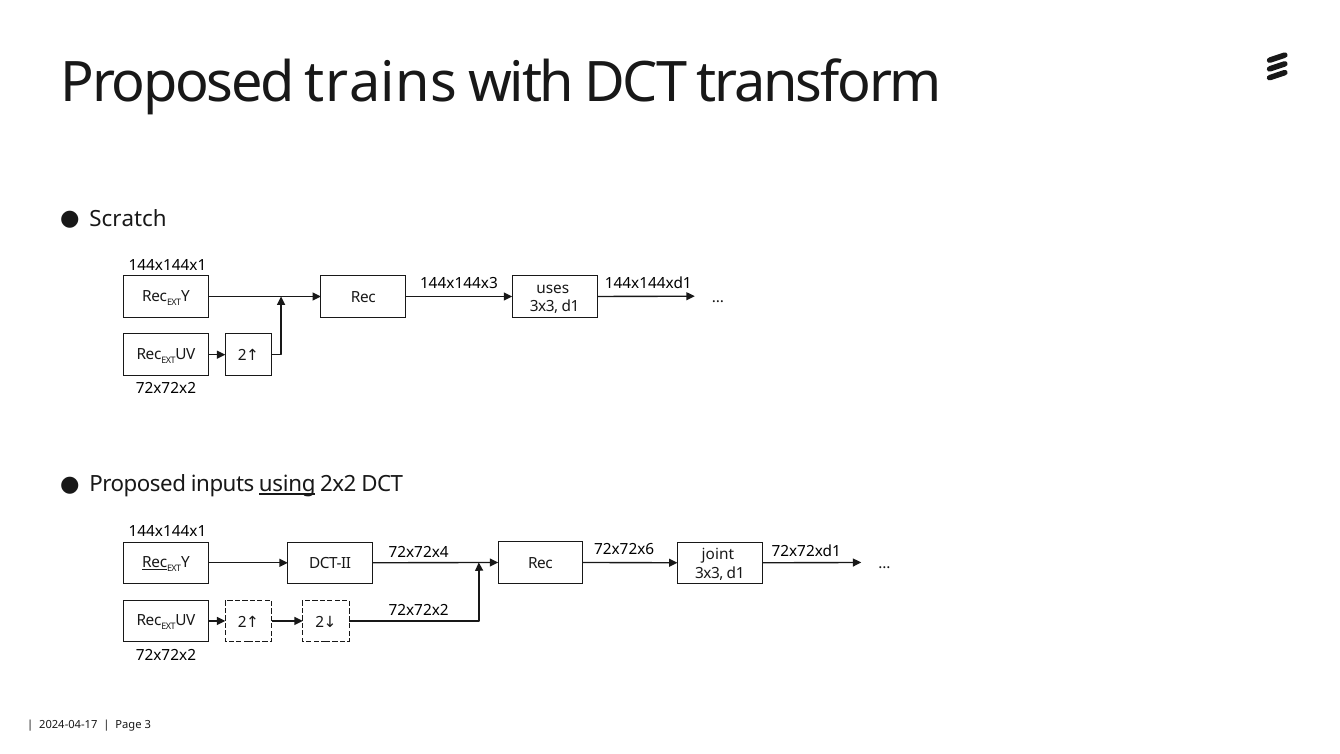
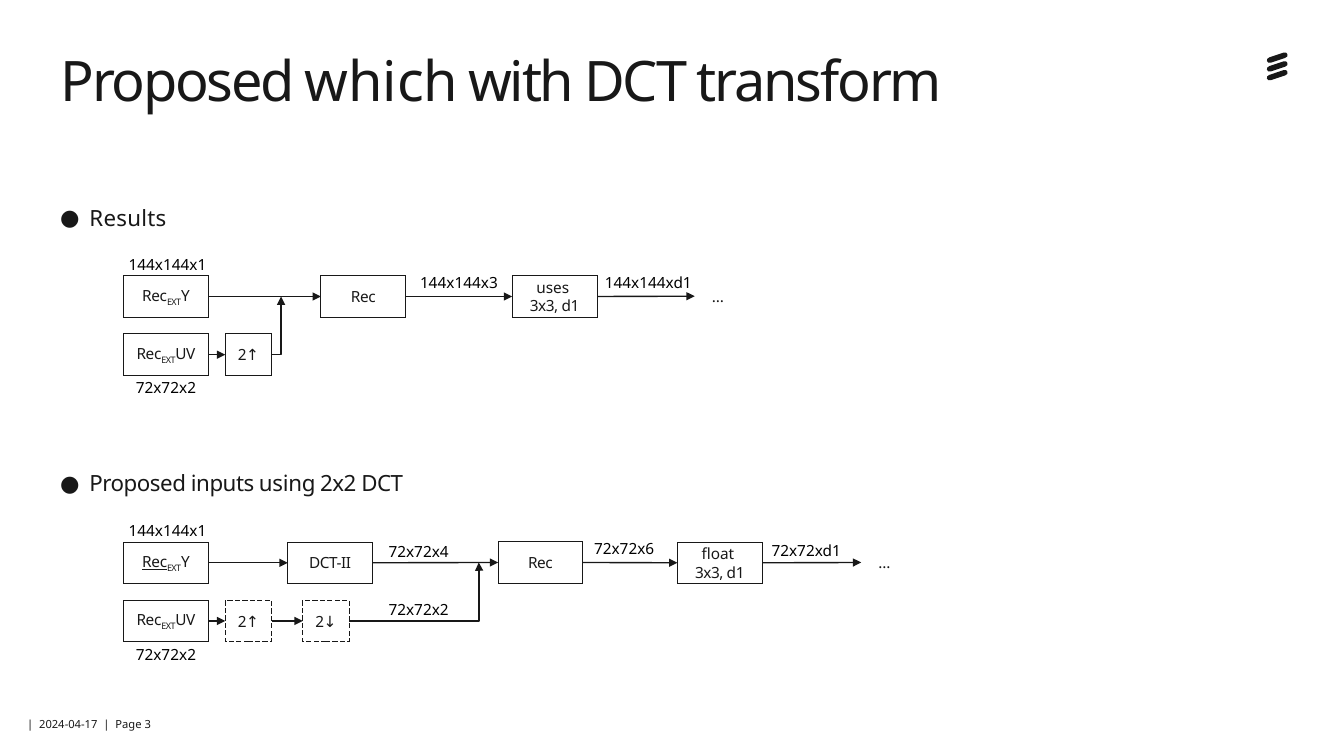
trains: trains -> which
Scratch: Scratch -> Results
using underline: present -> none
joint: joint -> float
